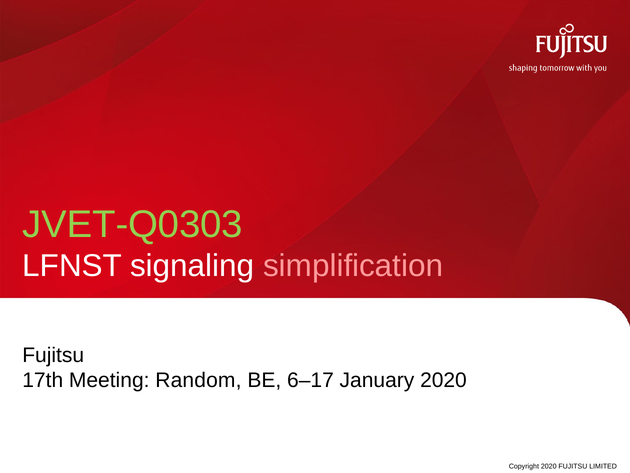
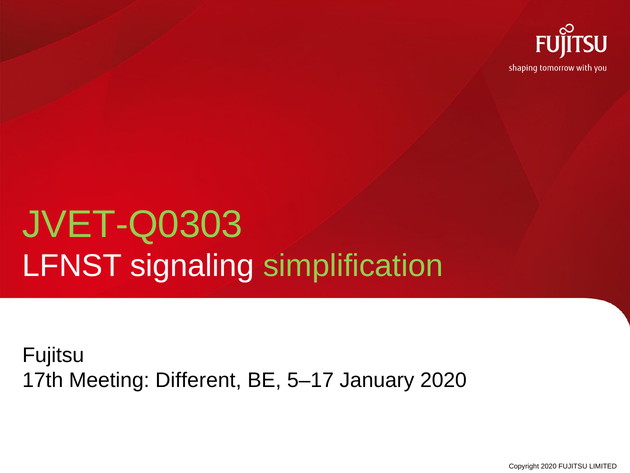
simplification colour: pink -> light green
Random: Random -> Different
6–17: 6–17 -> 5–17
